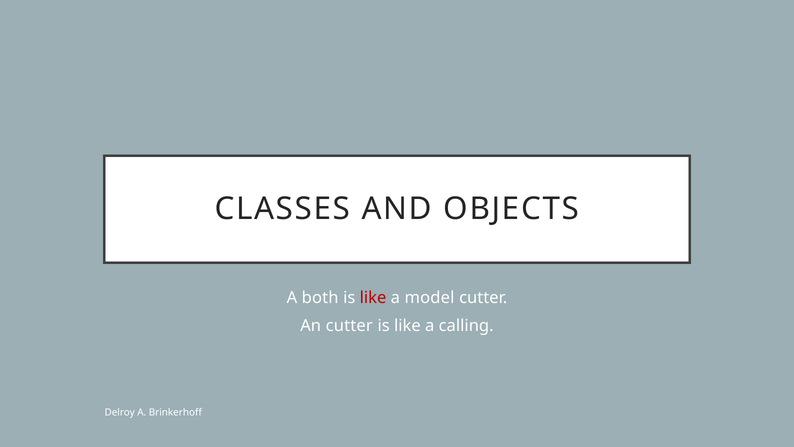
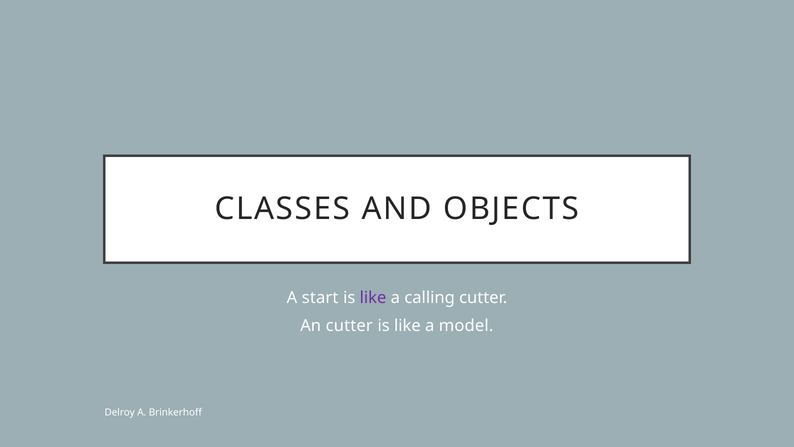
both: both -> start
like at (373, 298) colour: red -> purple
model: model -> calling
calling: calling -> model
